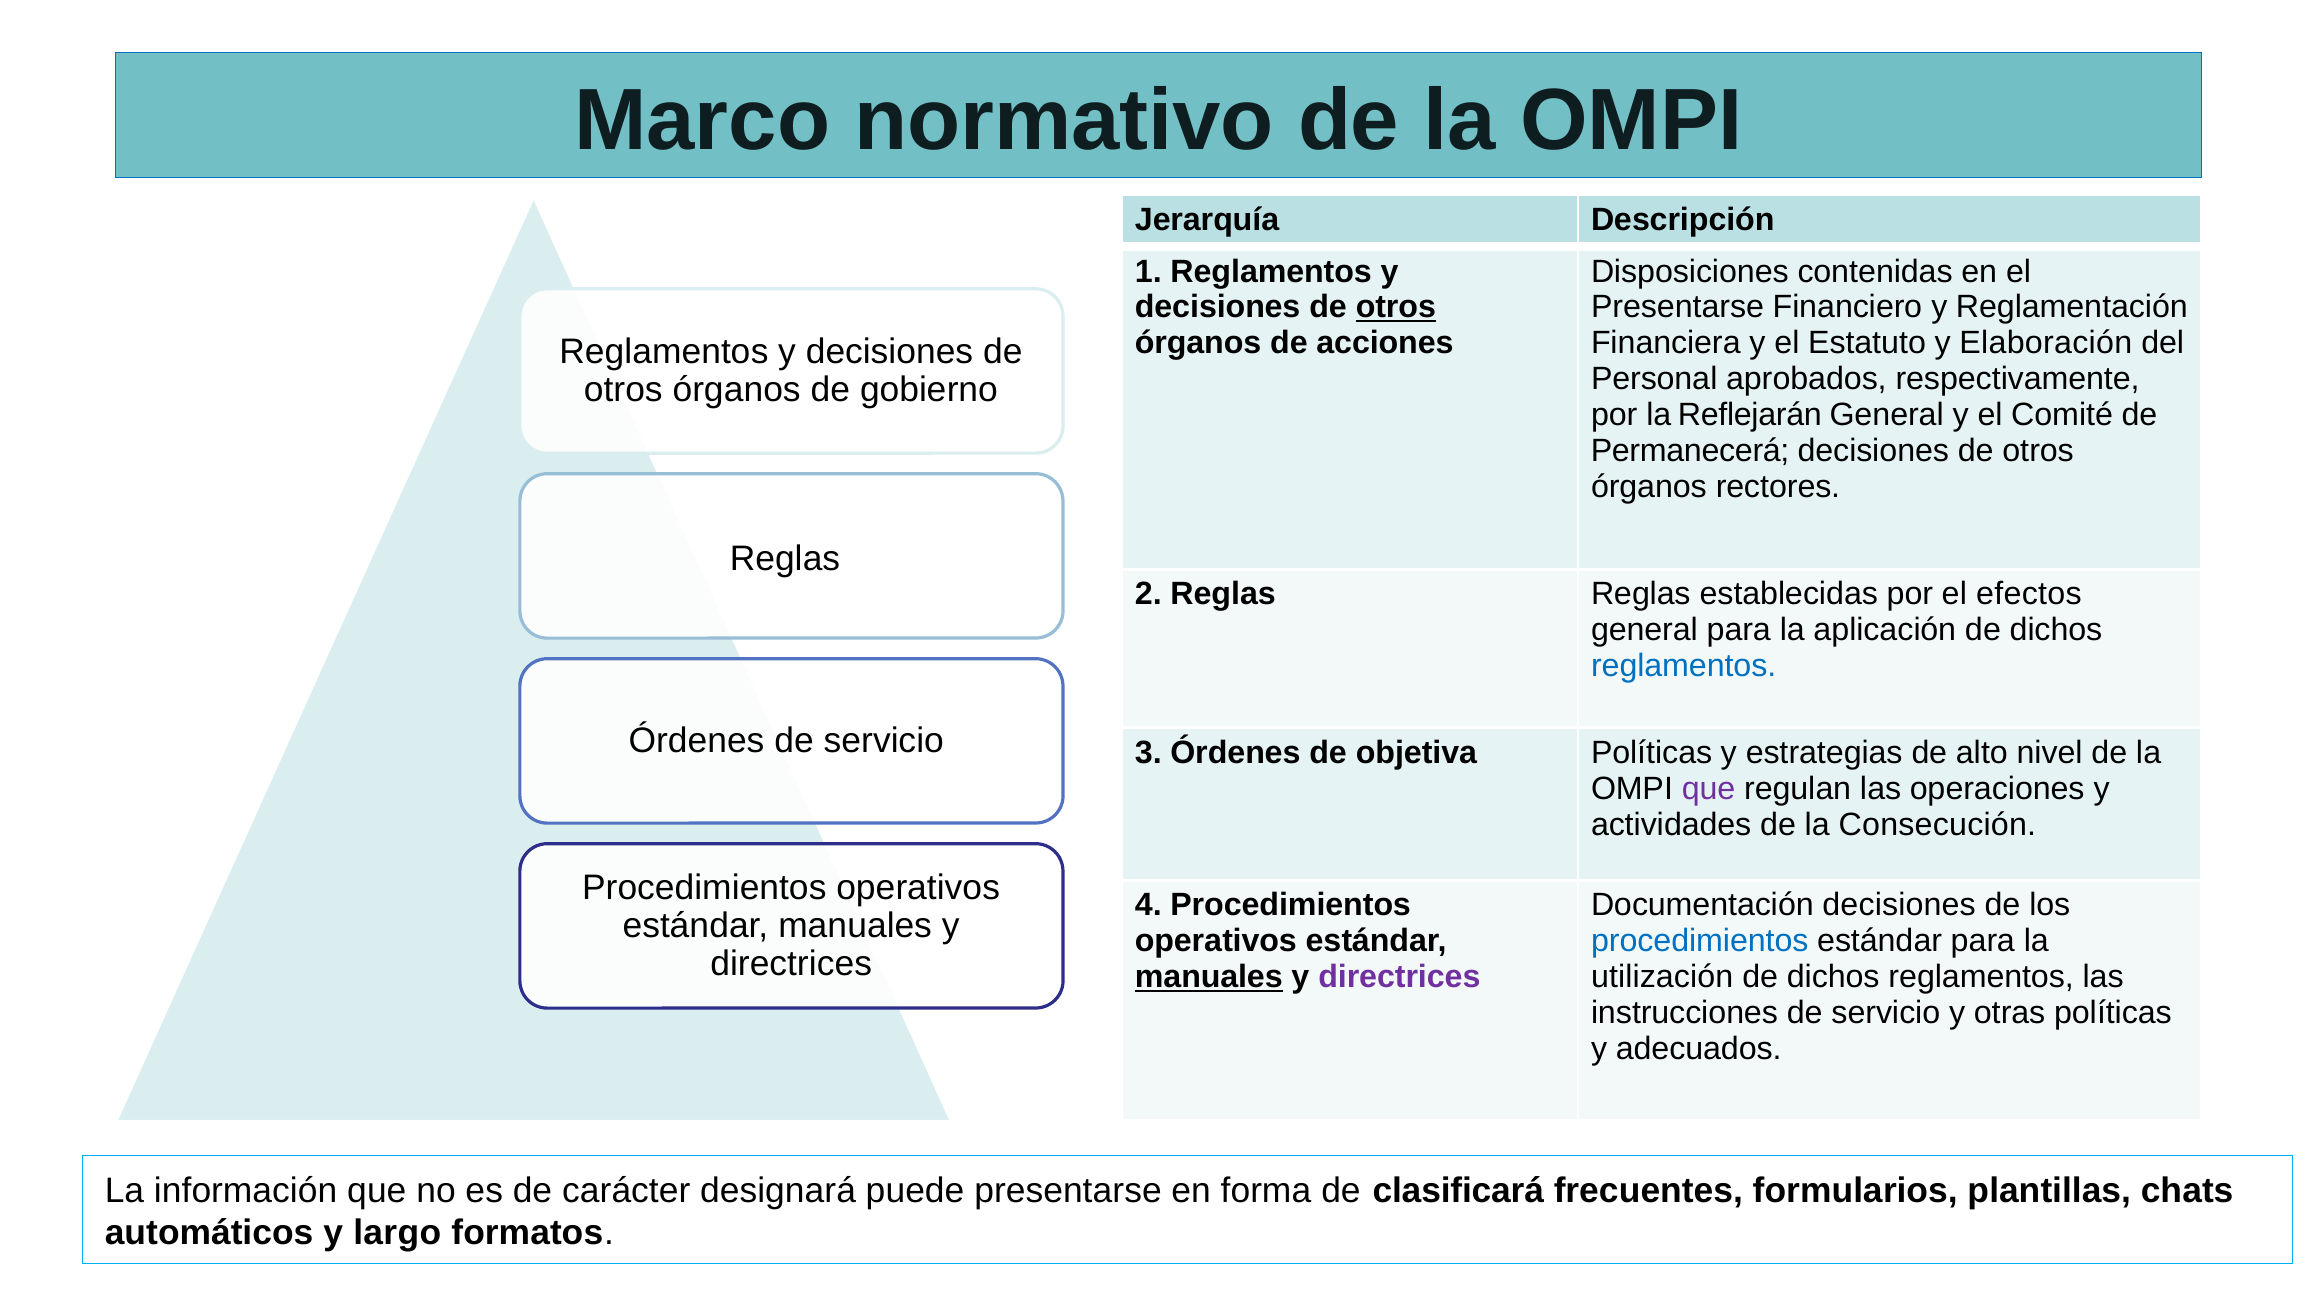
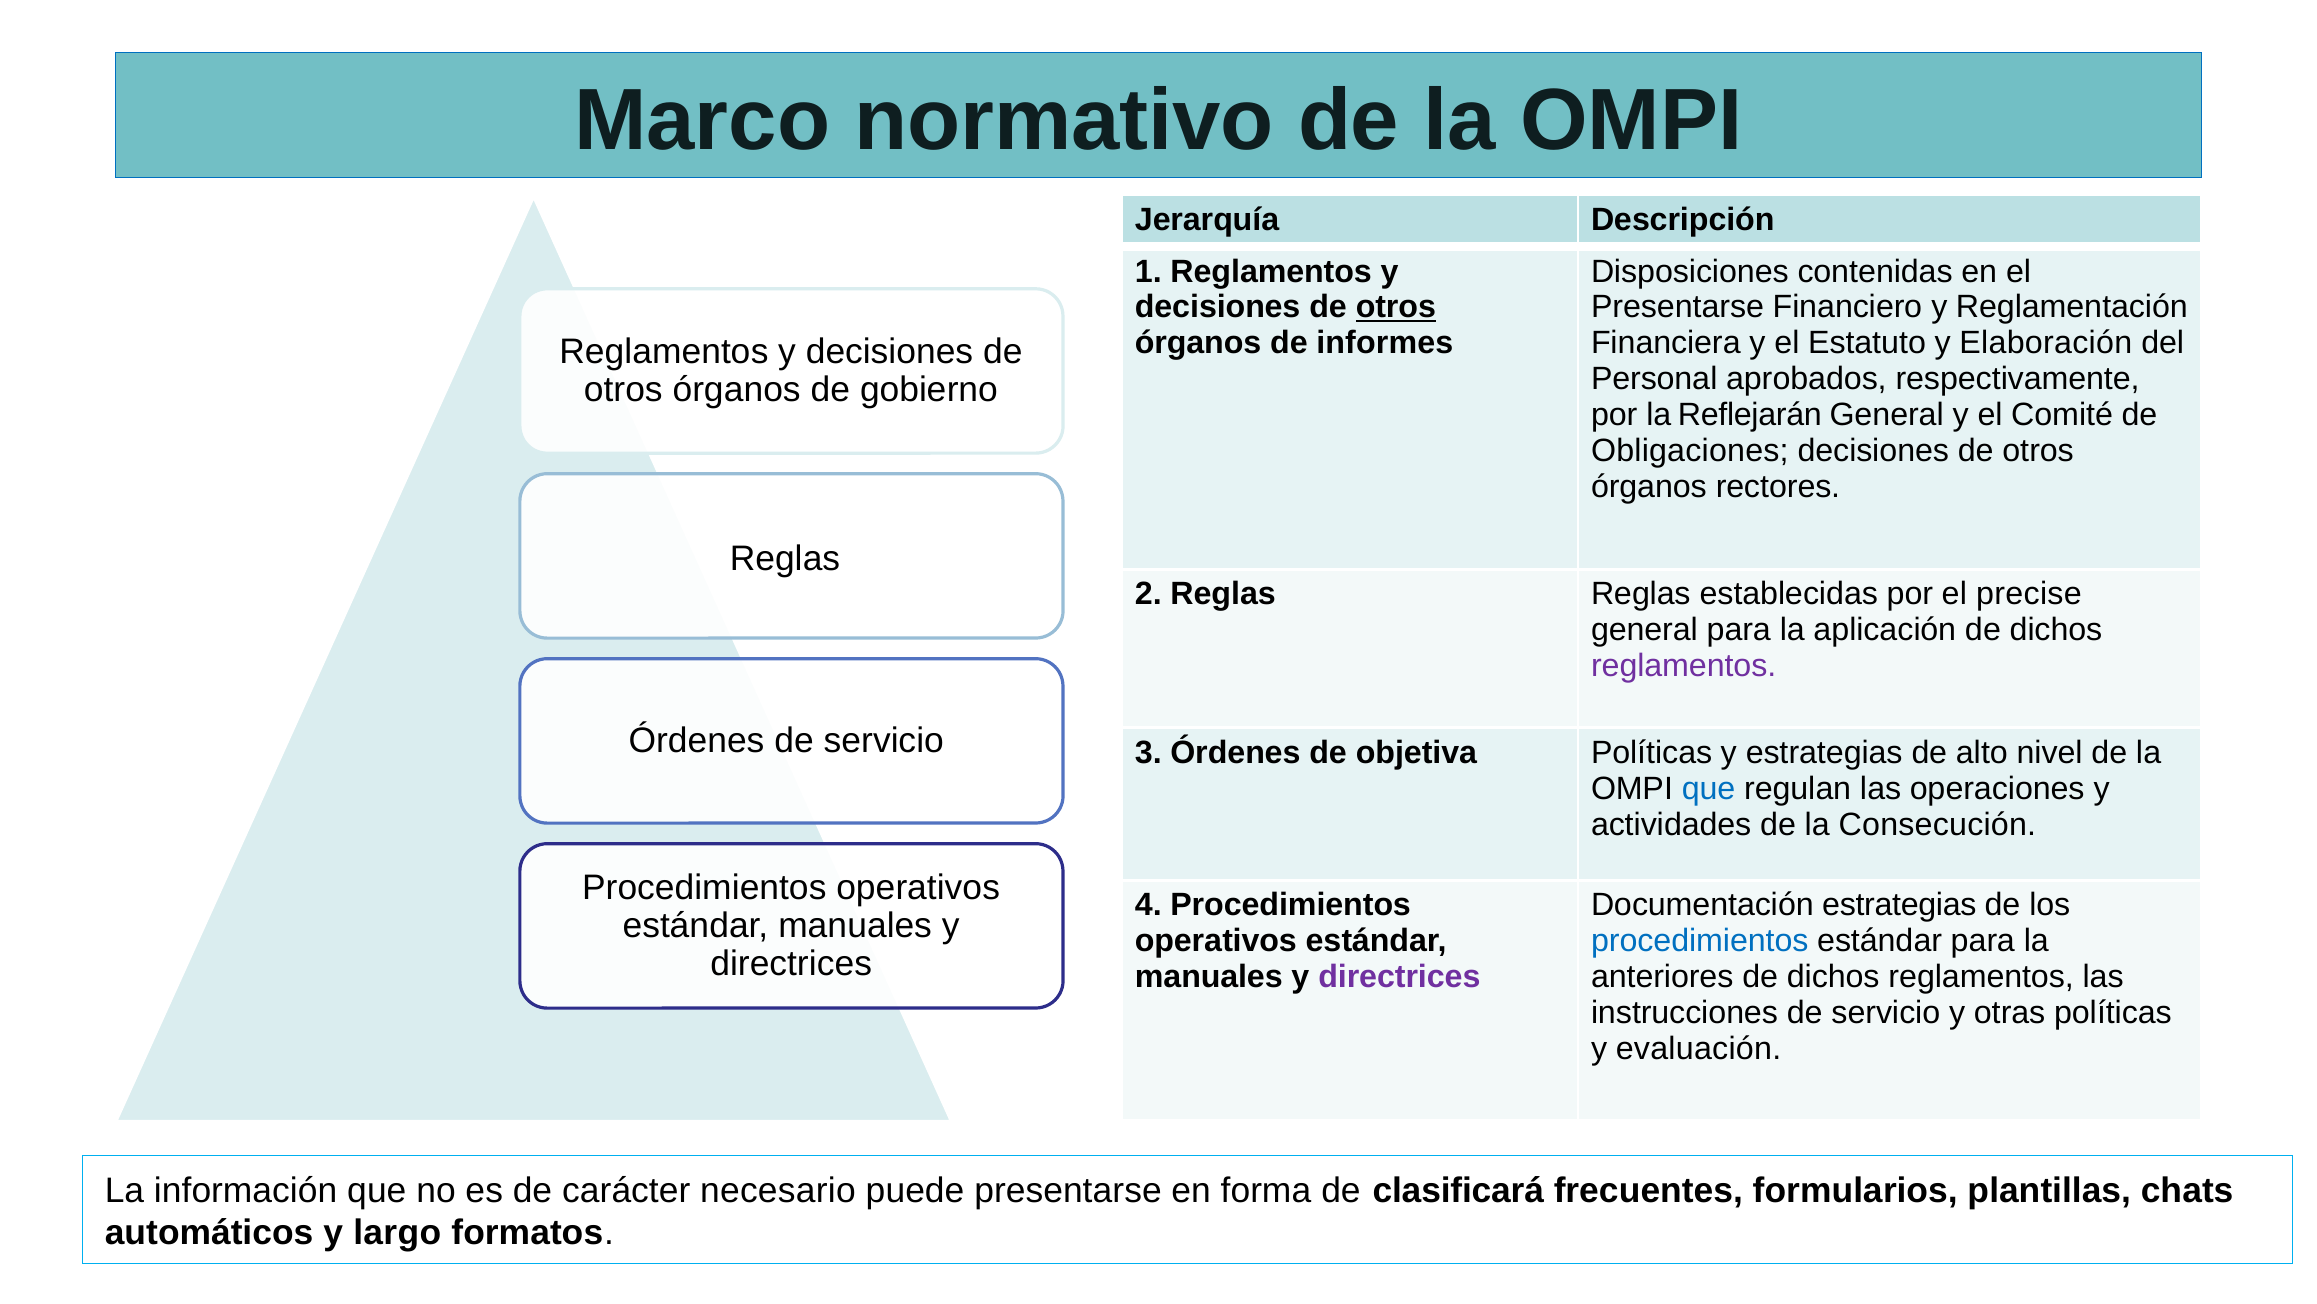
acciones: acciones -> informes
Permanecerá: Permanecerá -> Obligaciones
efectos: efectos -> precise
reglamentos at (1684, 666) colour: blue -> purple
que at (1709, 788) colour: purple -> blue
Documentación decisiones: decisiones -> estrategias
manuales at (1209, 977) underline: present -> none
utilización: utilización -> anteriores
adecuados: adecuados -> evaluación
designará: designará -> necesario
